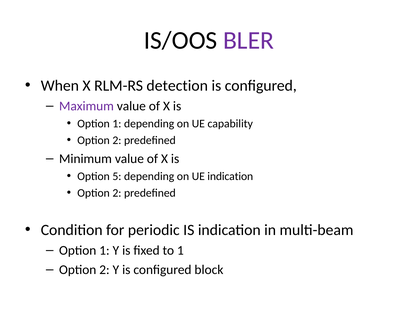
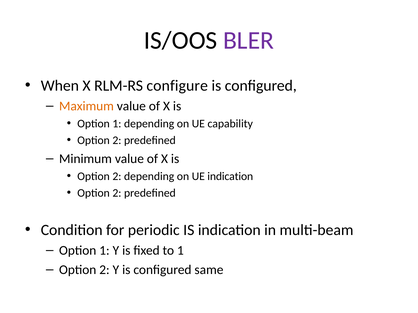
detection: detection -> configure
Maximum colour: purple -> orange
5 at (117, 177): 5 -> 2
block: block -> same
